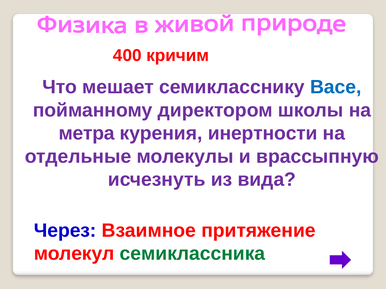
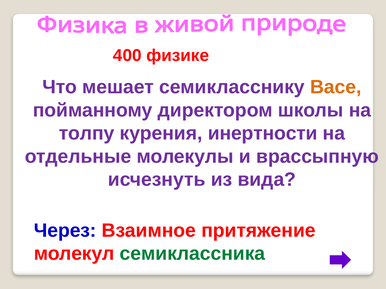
кричим: кричим -> физике
Васе colour: blue -> orange
метра: метра -> толпу
